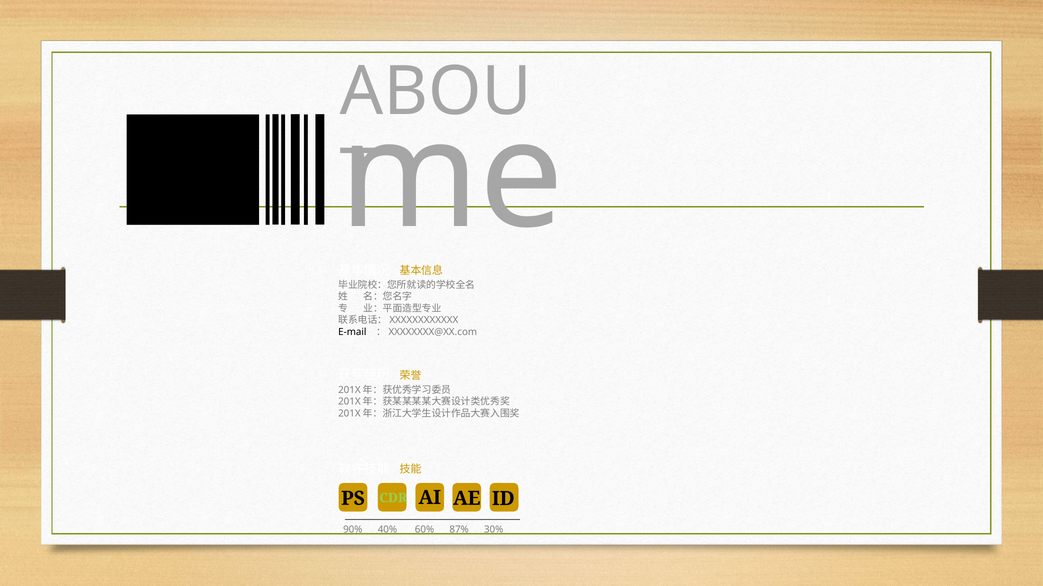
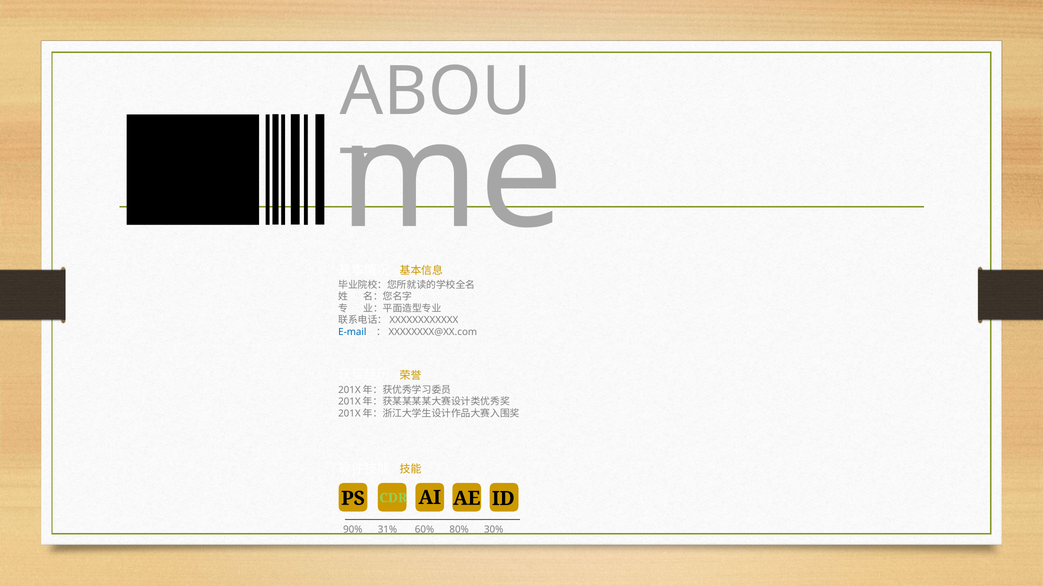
E-mail colour: black -> blue
40%: 40% -> 31%
87%: 87% -> 80%
